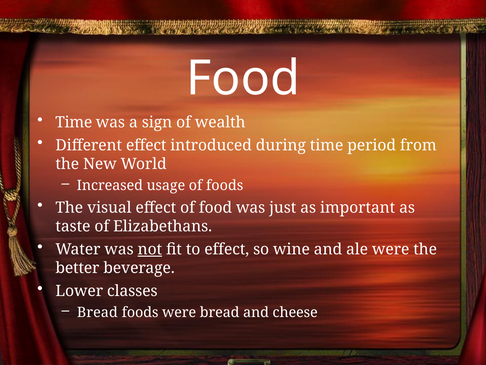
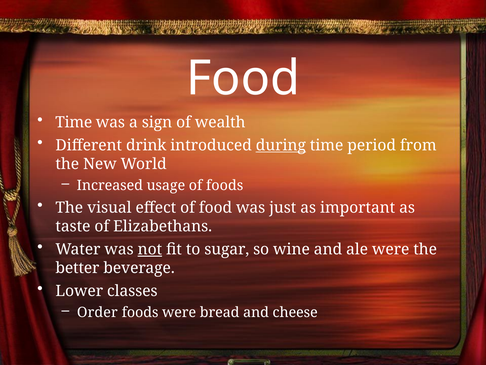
Different effect: effect -> drink
during underline: none -> present
to effect: effect -> sugar
Bread at (97, 312): Bread -> Order
